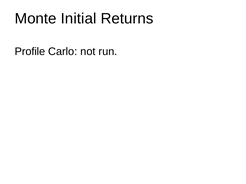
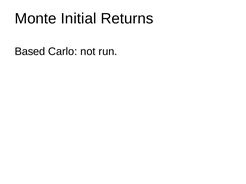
Profile: Profile -> Based
